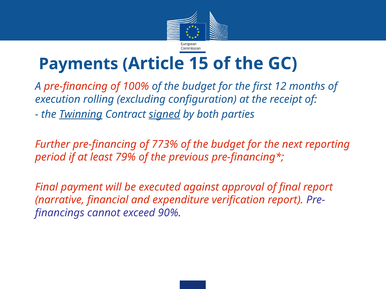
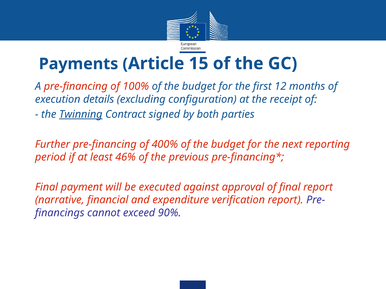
rolling: rolling -> details
signed underline: present -> none
773%: 773% -> 400%
79%: 79% -> 46%
